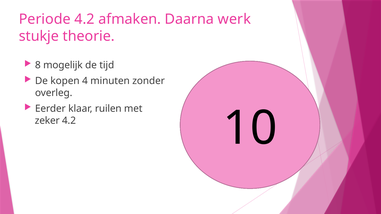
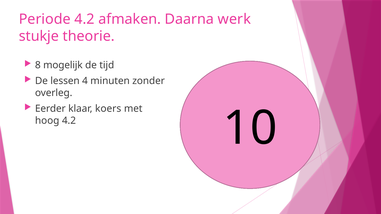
kopen: kopen -> lessen
ruilen: ruilen -> koers
zeker: zeker -> hoog
